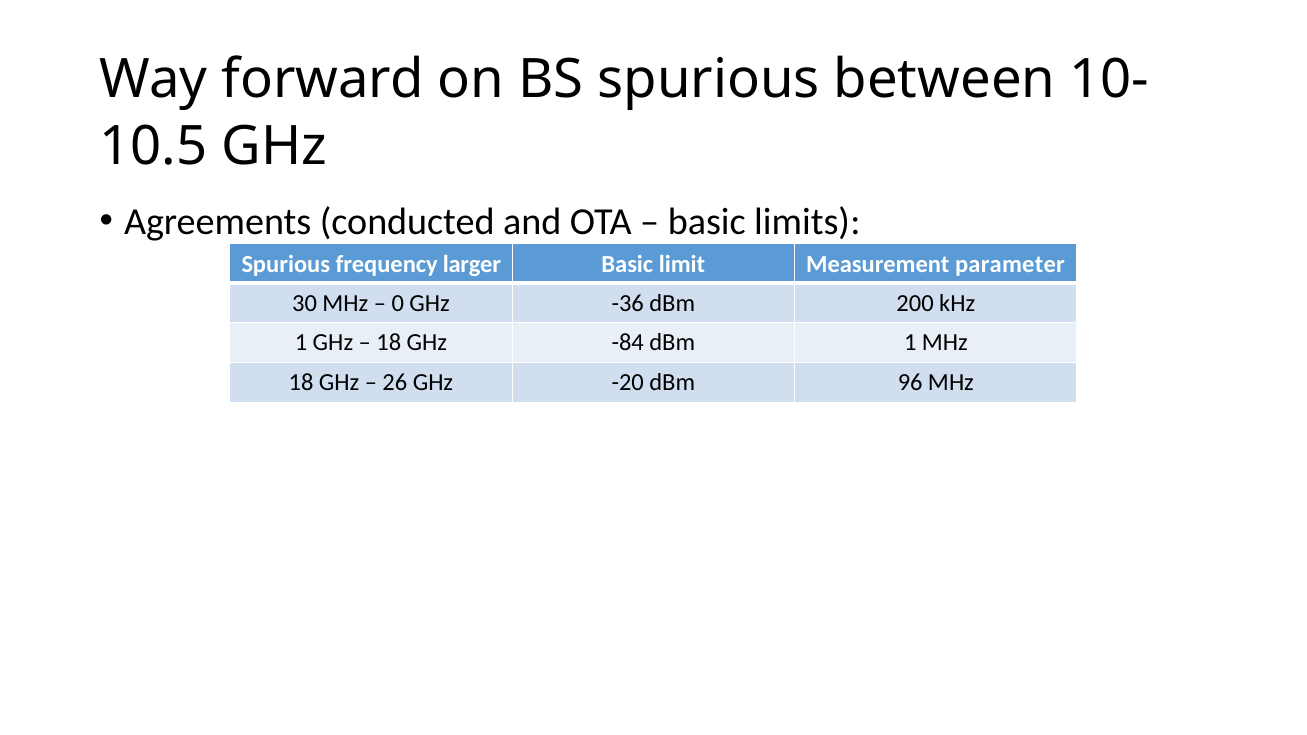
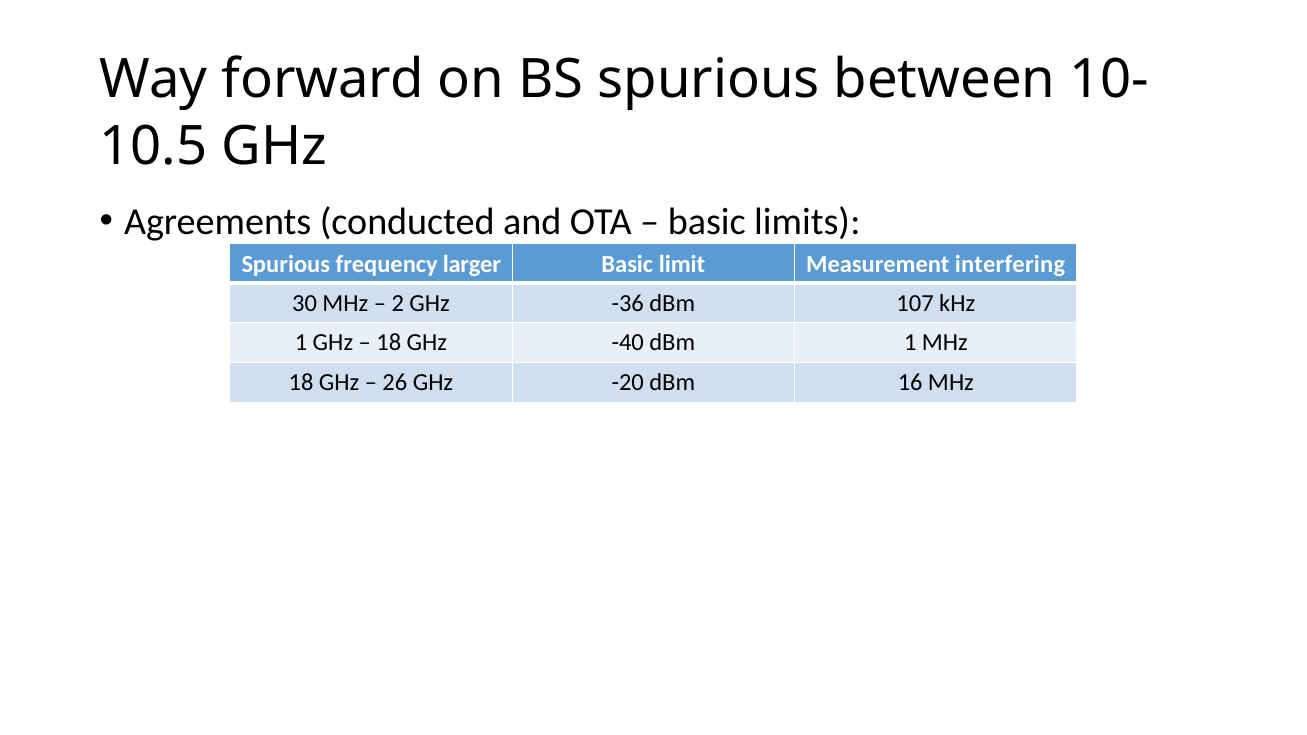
parameter: parameter -> interfering
0: 0 -> 2
200: 200 -> 107
-84: -84 -> -40
96: 96 -> 16
